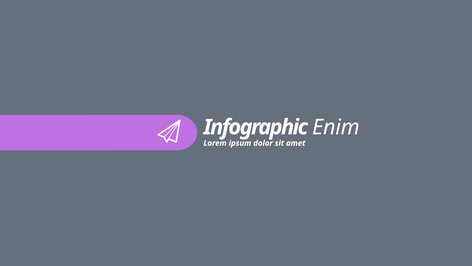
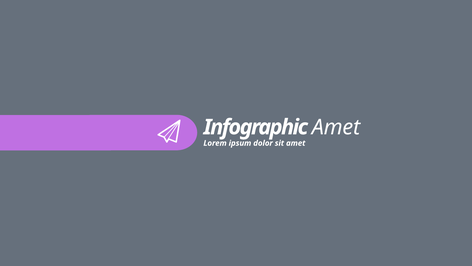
Enim at (336, 127): Enim -> Amet
